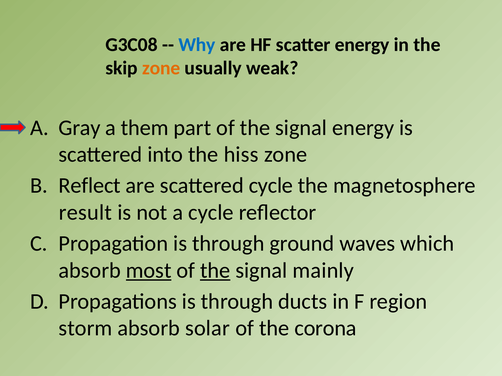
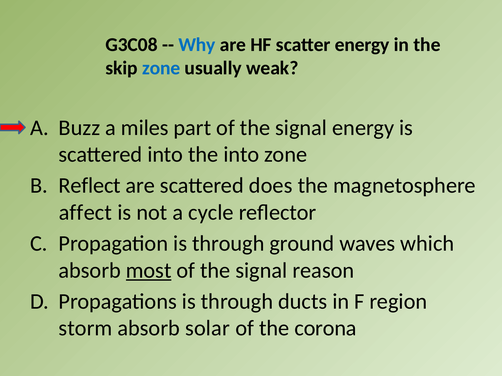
zone at (161, 68) colour: orange -> blue
Gray: Gray -> Buzz
them: them -> miles
the hiss: hiss -> into
scattered cycle: cycle -> does
result: result -> affect
the at (215, 271) underline: present -> none
mainly: mainly -> reason
